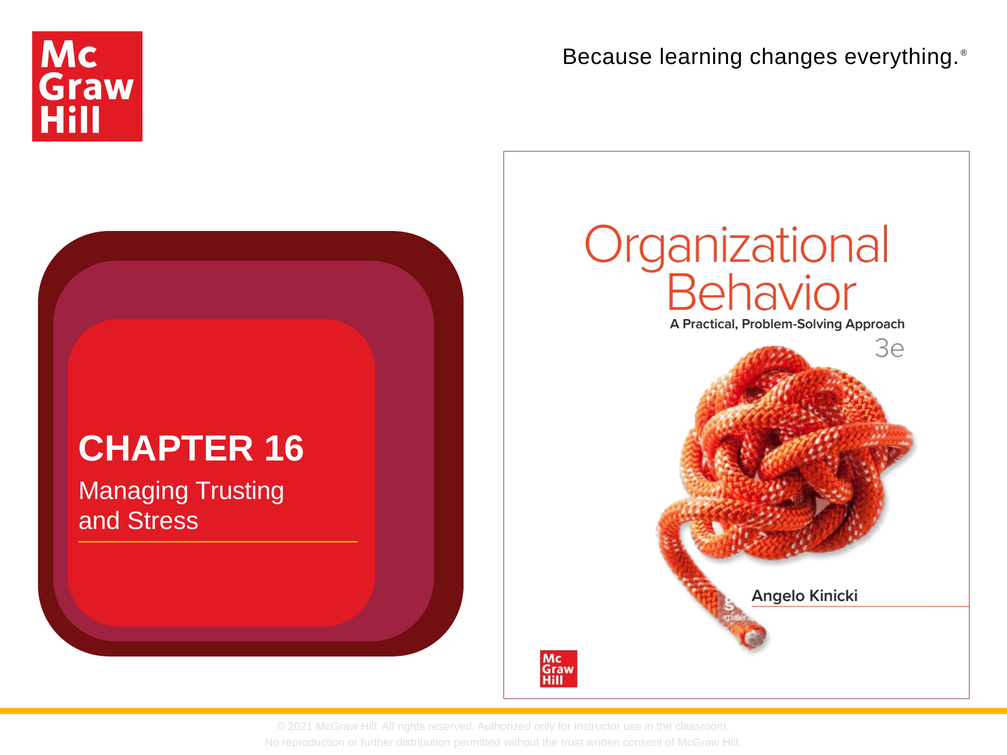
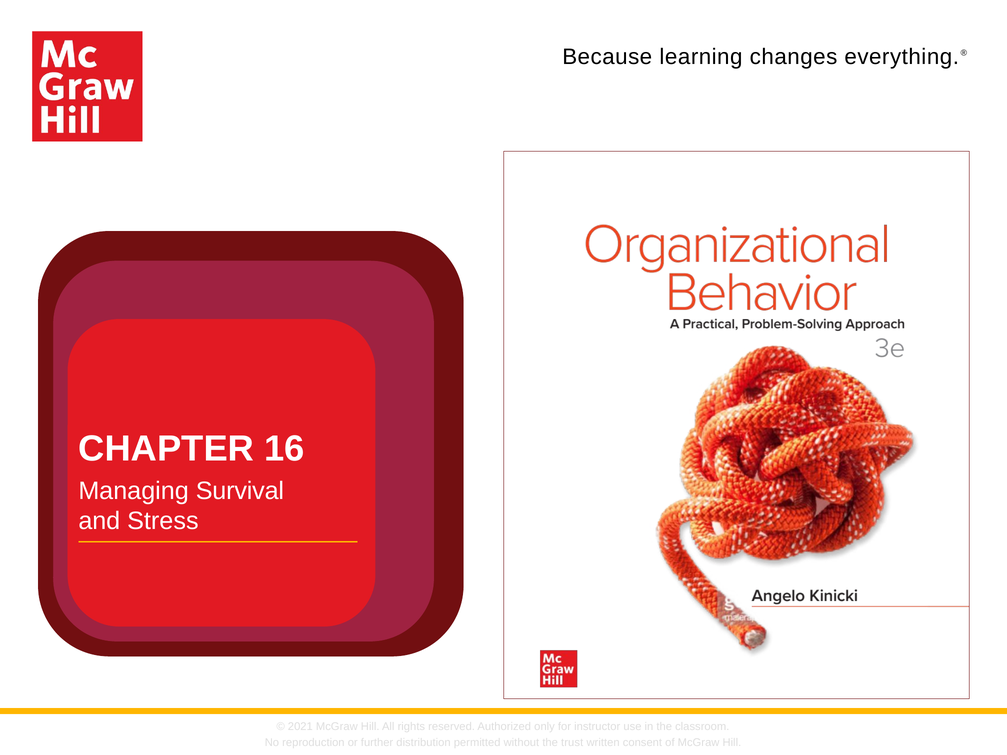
Trusting: Trusting -> Survival
